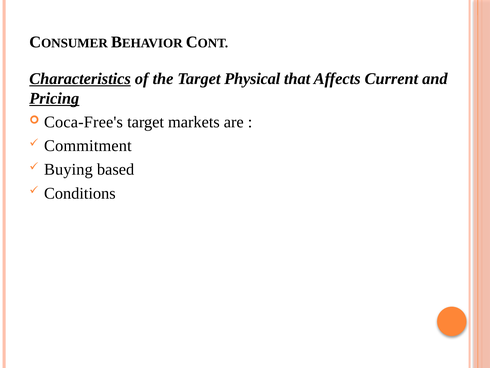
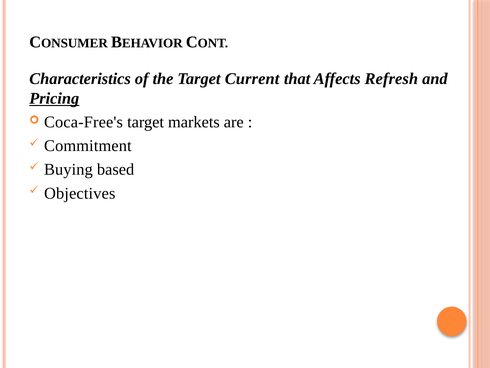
Characteristics underline: present -> none
Physical: Physical -> Current
Current: Current -> Refresh
Conditions: Conditions -> Objectives
